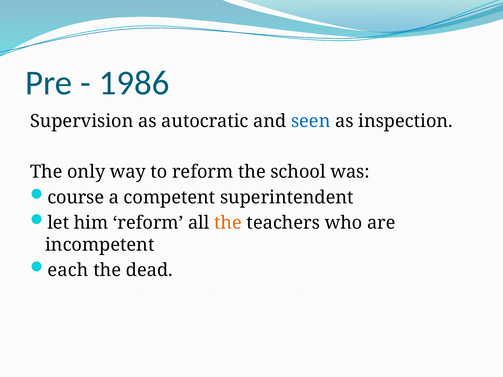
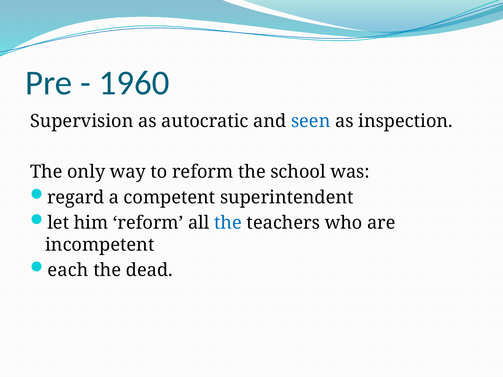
1986: 1986 -> 1960
course: course -> regard
the at (228, 223) colour: orange -> blue
